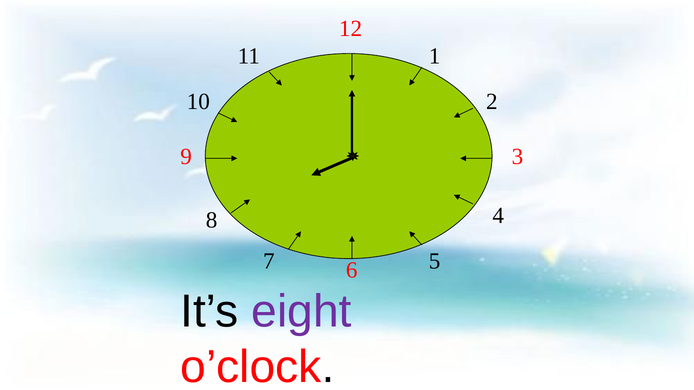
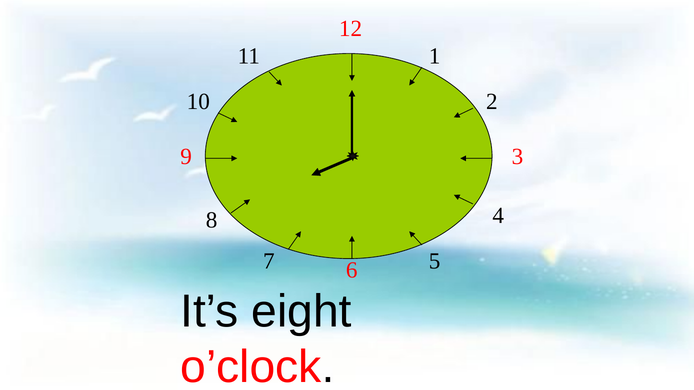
eight colour: purple -> black
